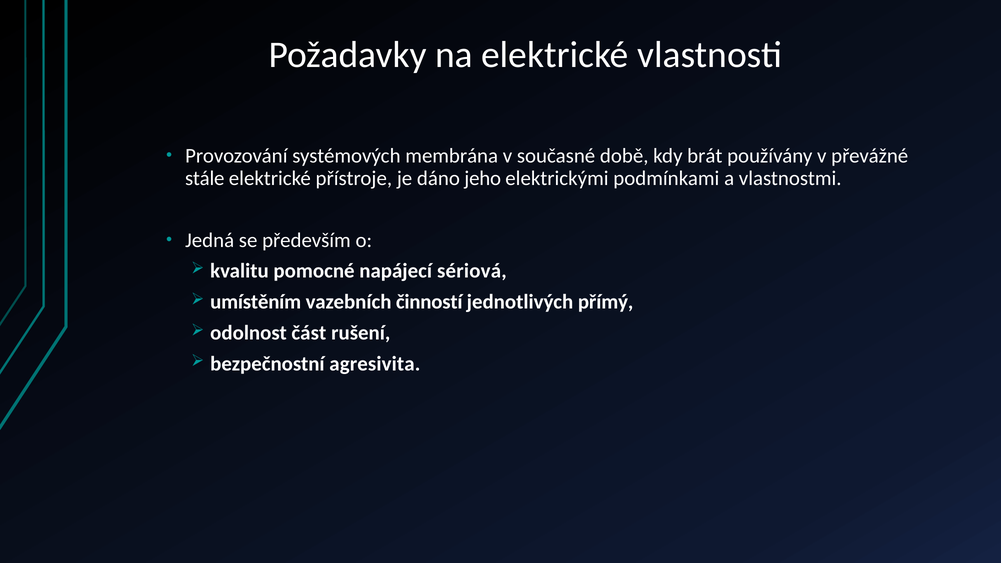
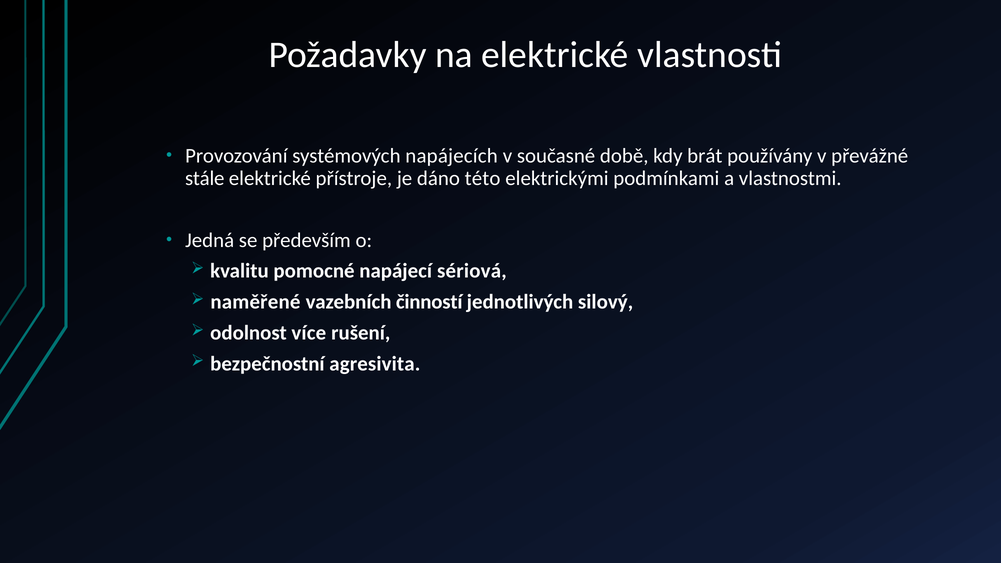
membrána: membrána -> napájecích
jeho: jeho -> této
umístěním: umístěním -> naměřené
přímý: přímý -> silový
část: část -> více
